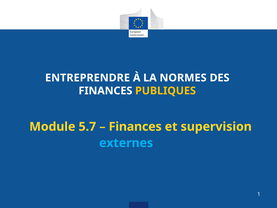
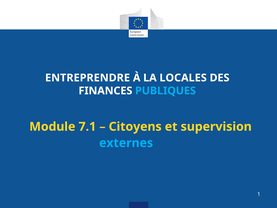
NORMES: NORMES -> LOCALES
PUBLIQUES colour: yellow -> light blue
5.7: 5.7 -> 7.1
Finances at (135, 126): Finances -> Citoyens
